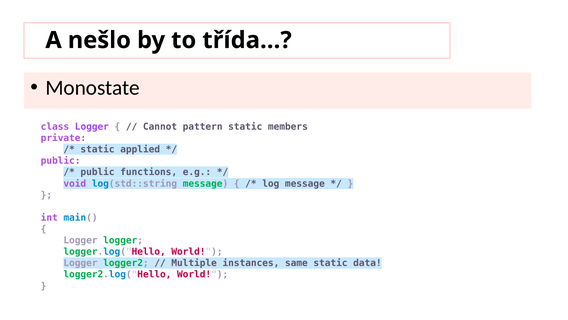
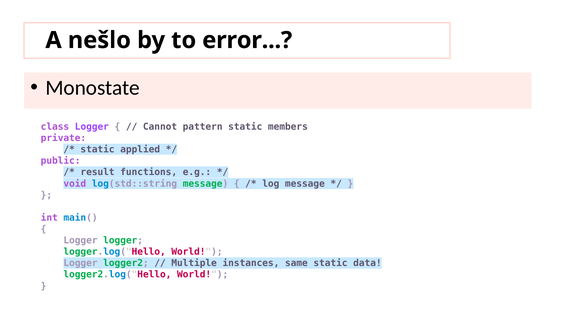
třída: třída -> error
public at (98, 172): public -> result
